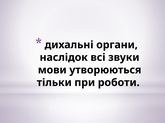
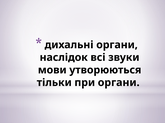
при роботи: роботи -> органи
